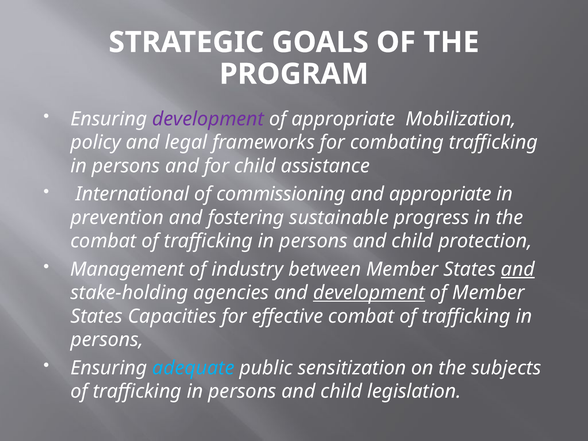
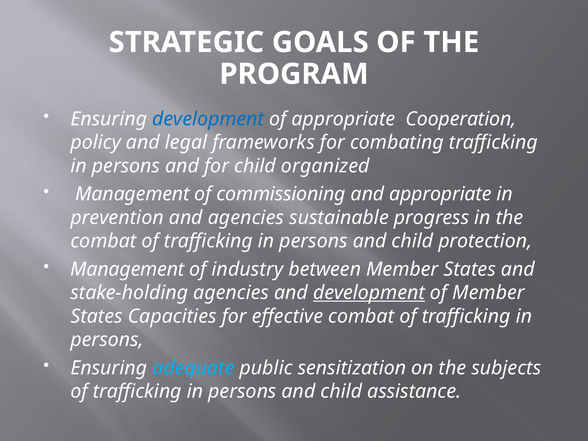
development at (208, 119) colour: purple -> blue
Mobilization: Mobilization -> Cooperation
assistance: assistance -> organized
International at (132, 194): International -> Management
and fostering: fostering -> agencies
and at (518, 269) underline: present -> none
legislation: legislation -> assistance
